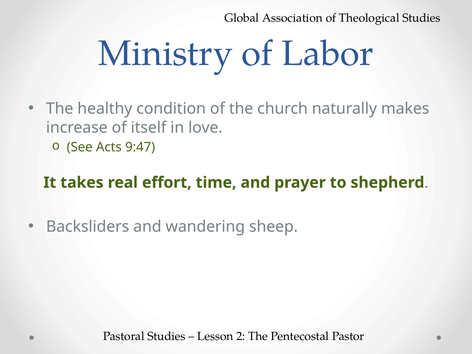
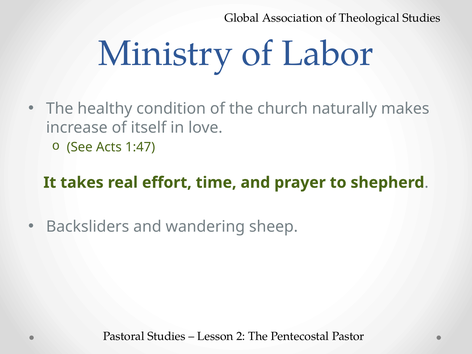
9:47: 9:47 -> 1:47
